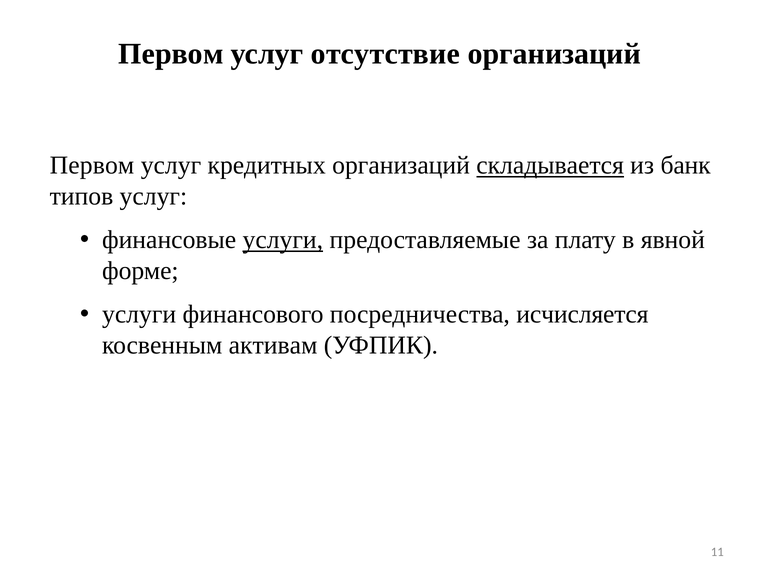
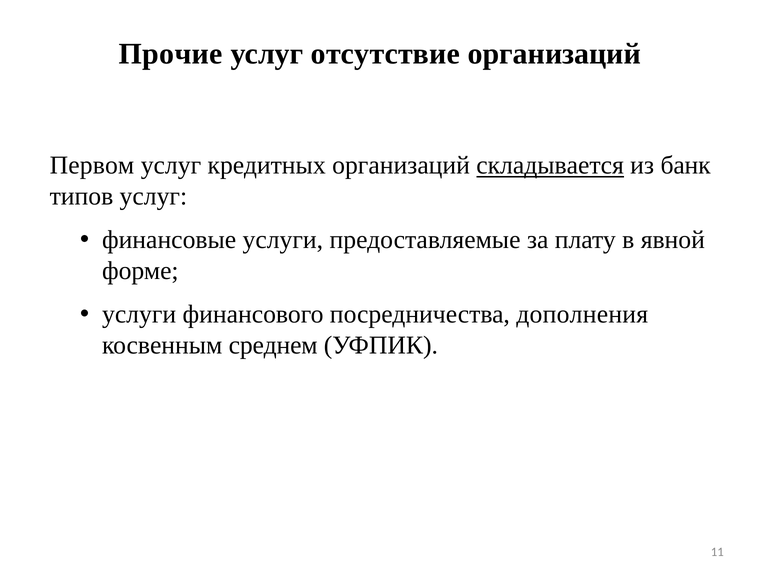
Первом at (171, 54): Первом -> Прочие
услуги at (283, 240) underline: present -> none
исчисляется: исчисляется -> дополнения
активам: активам -> среднем
